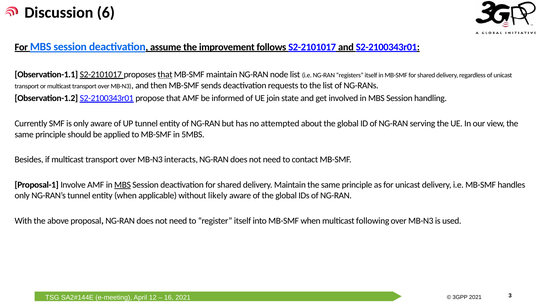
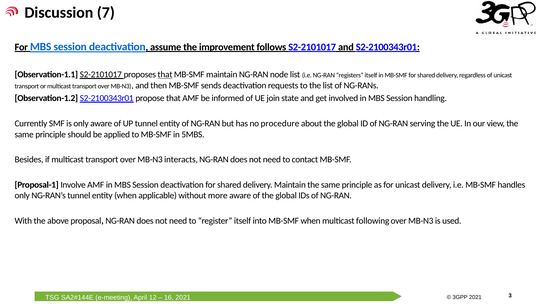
6: 6 -> 7
attempted: attempted -> procedure
MBS at (123, 185) underline: present -> none
likely: likely -> more
